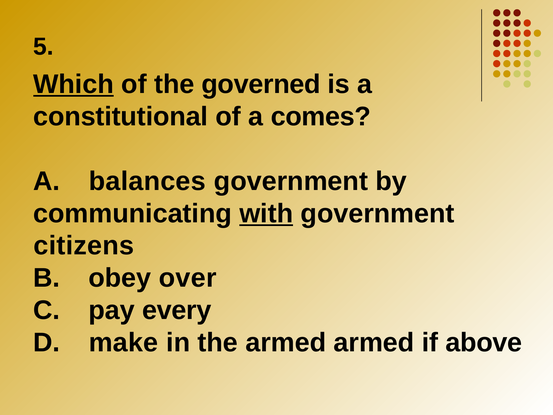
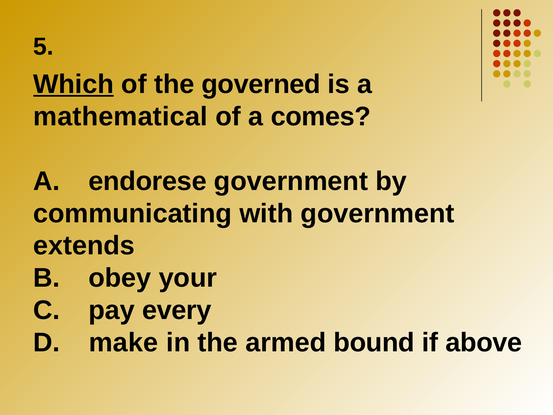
constitutional: constitutional -> mathematical
balances: balances -> endorese
with underline: present -> none
citizens: citizens -> extends
over: over -> your
armed armed: armed -> bound
